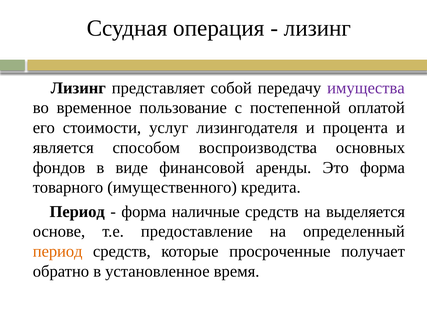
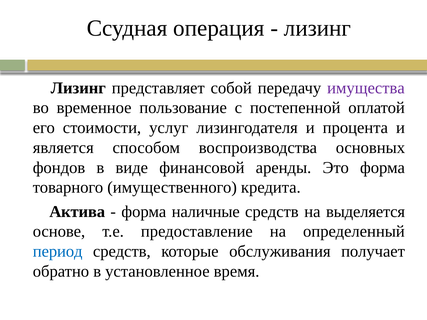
Период at (77, 212): Период -> Актива
период at (58, 252) colour: orange -> blue
просроченные: просроченные -> обслуживания
